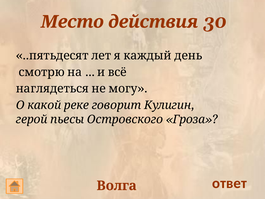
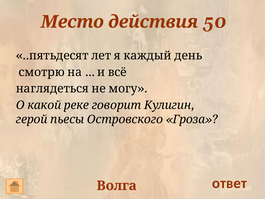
30: 30 -> 50
